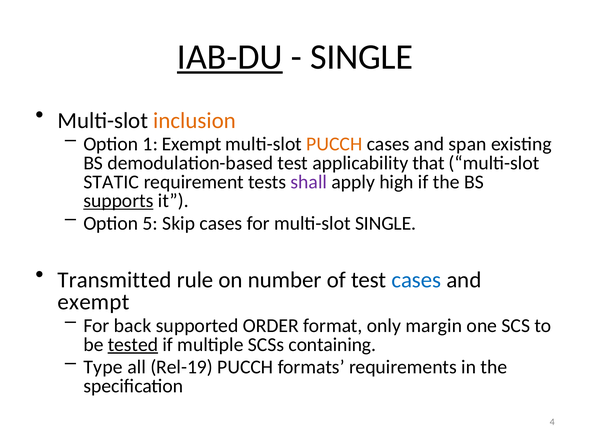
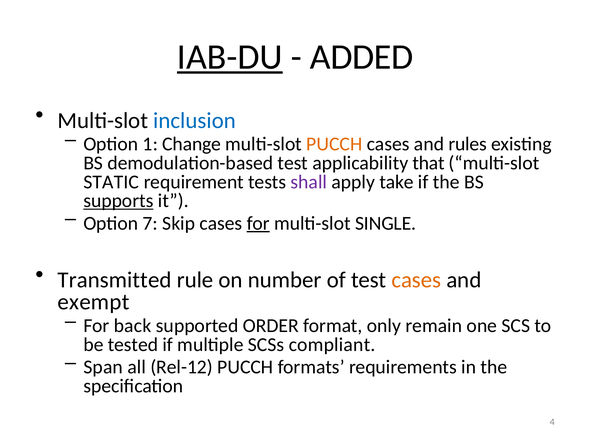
SINGLE at (362, 57): SINGLE -> ADDED
inclusion colour: orange -> blue
1 Exempt: Exempt -> Change
span: span -> rules
high: high -> take
5: 5 -> 7
for at (258, 224) underline: none -> present
cases at (416, 280) colour: blue -> orange
margin: margin -> remain
tested underline: present -> none
containing: containing -> compliant
Type: Type -> Span
Rel-19: Rel-19 -> Rel-12
